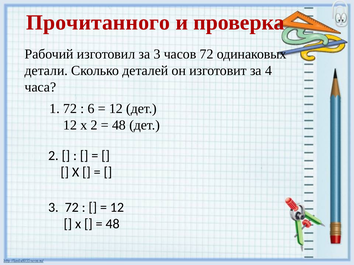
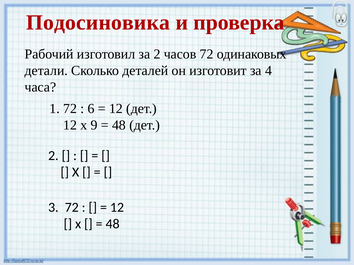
Прочитанного: Прочитанного -> Подосиновика
за 3: 3 -> 2
х 2: 2 -> 9
